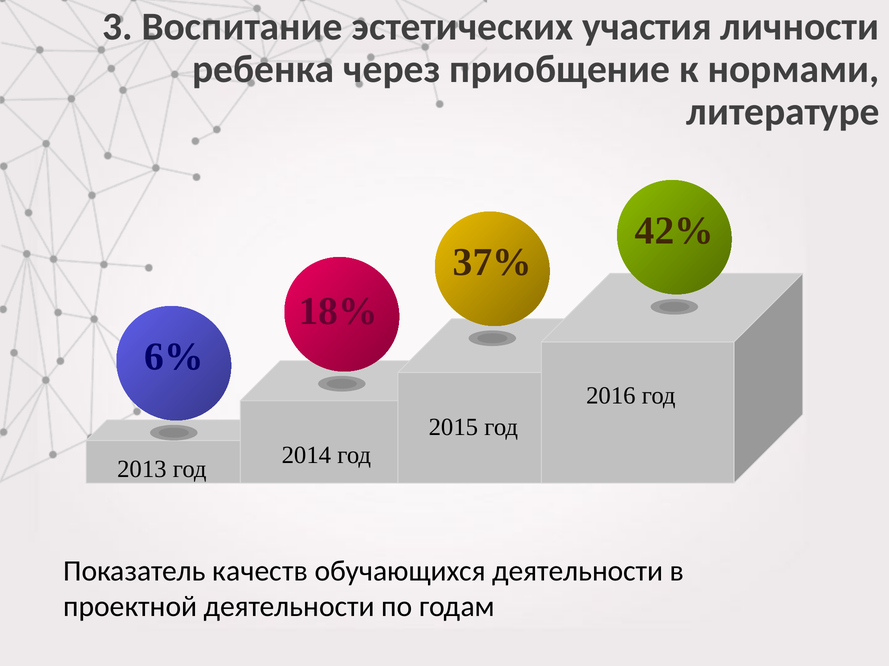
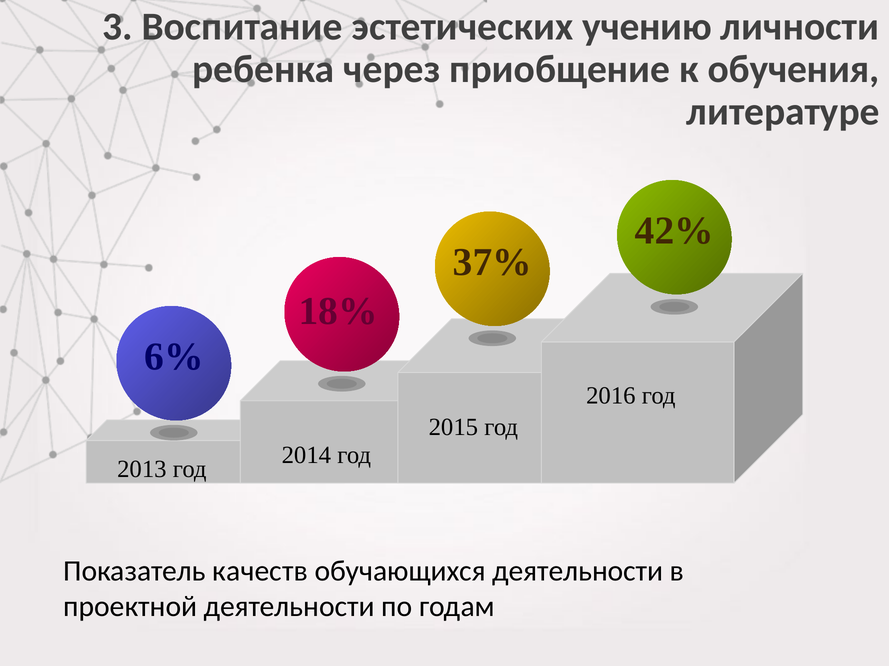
участия: участия -> учению
нормами: нормами -> обучения
